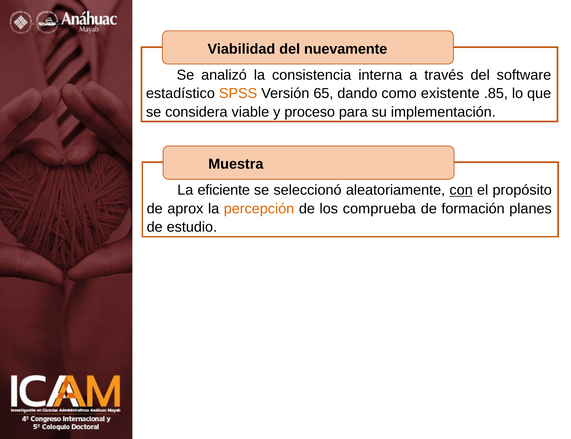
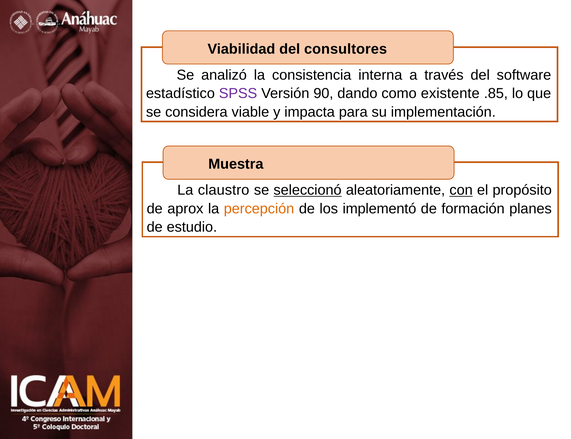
nuevamente: nuevamente -> consultores
SPSS colour: orange -> purple
65: 65 -> 90
proceso: proceso -> impacta
eficiente: eficiente -> claustro
seleccionó underline: none -> present
comprueba: comprueba -> implementó
